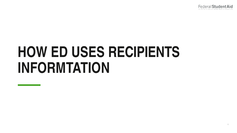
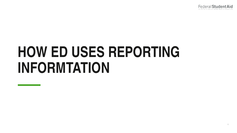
RECIPIENTS: RECIPIENTS -> REPORTING
